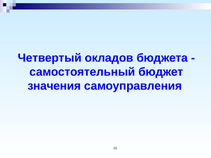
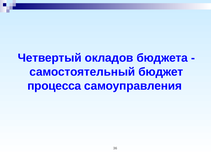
значения: значения -> процесса
